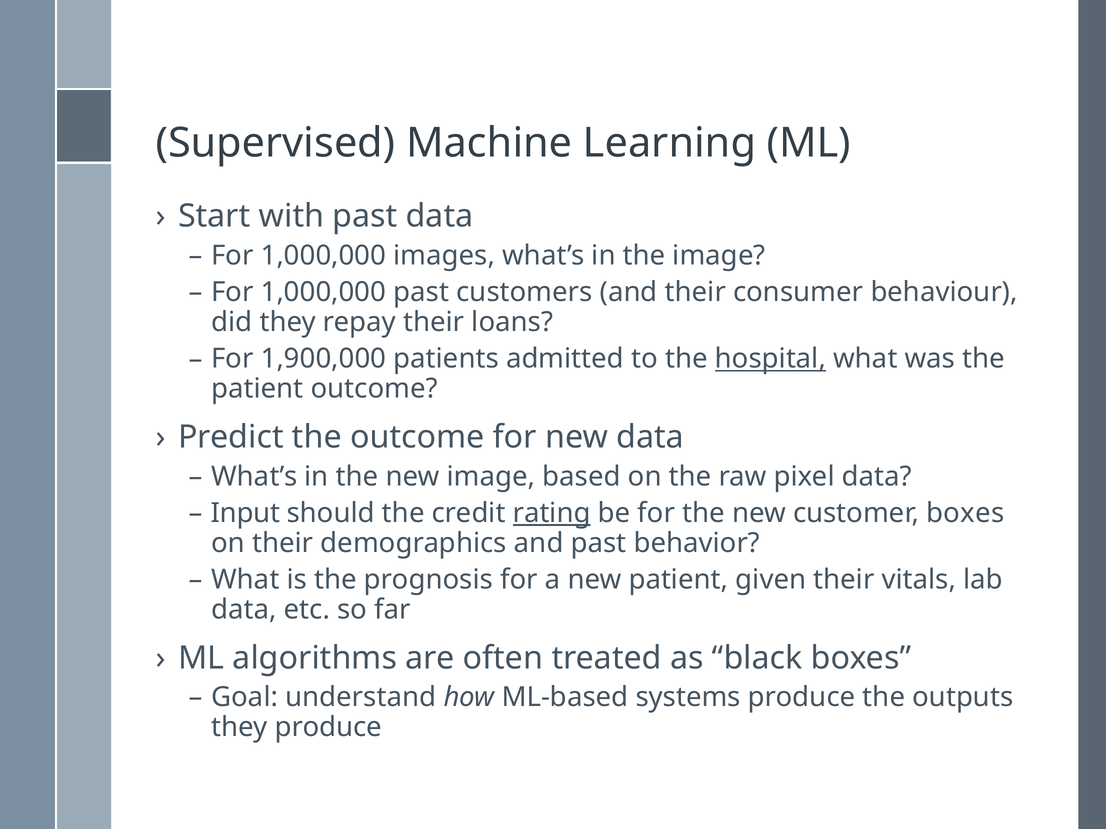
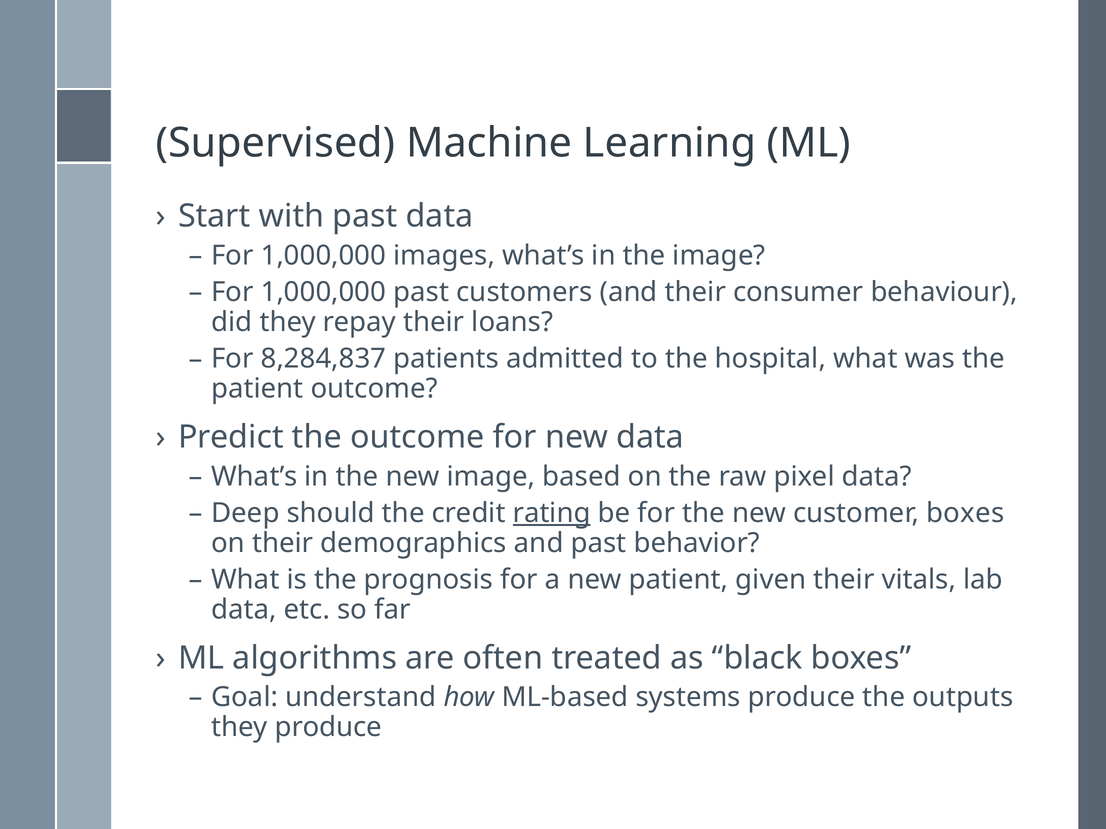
1,900,000: 1,900,000 -> 8,284,837
hospital underline: present -> none
Input: Input -> Deep
